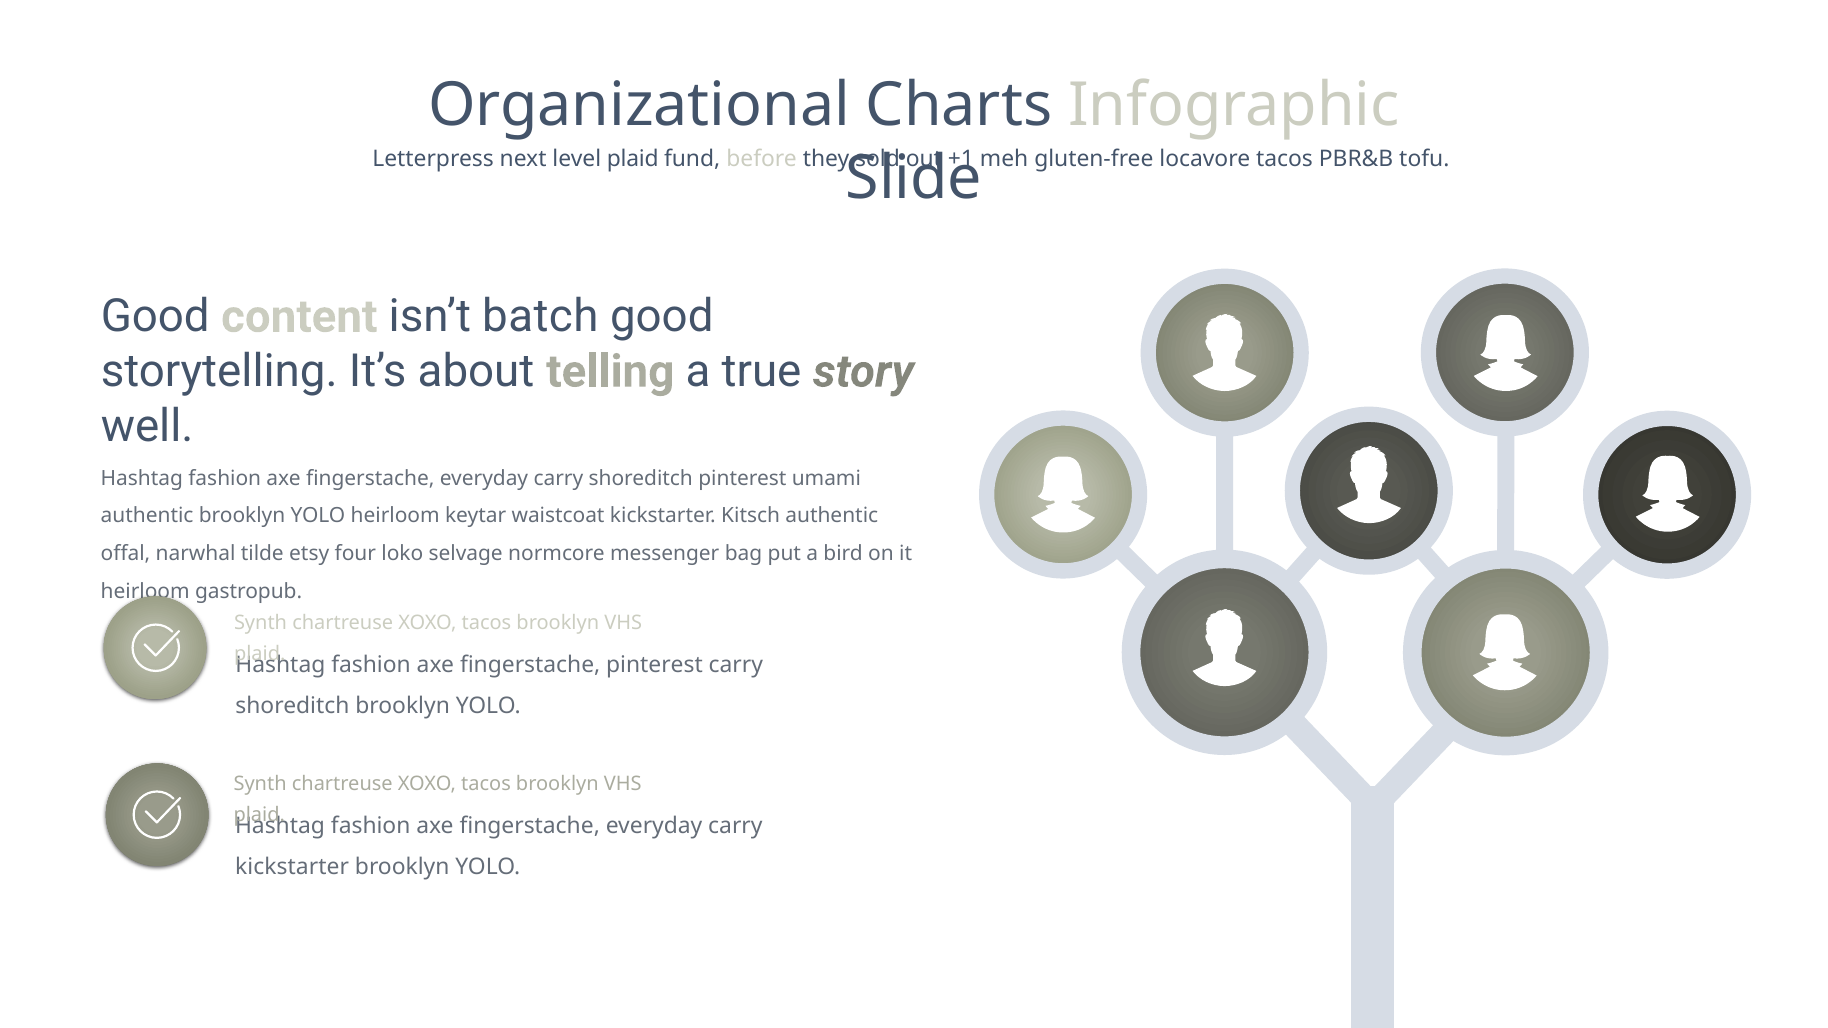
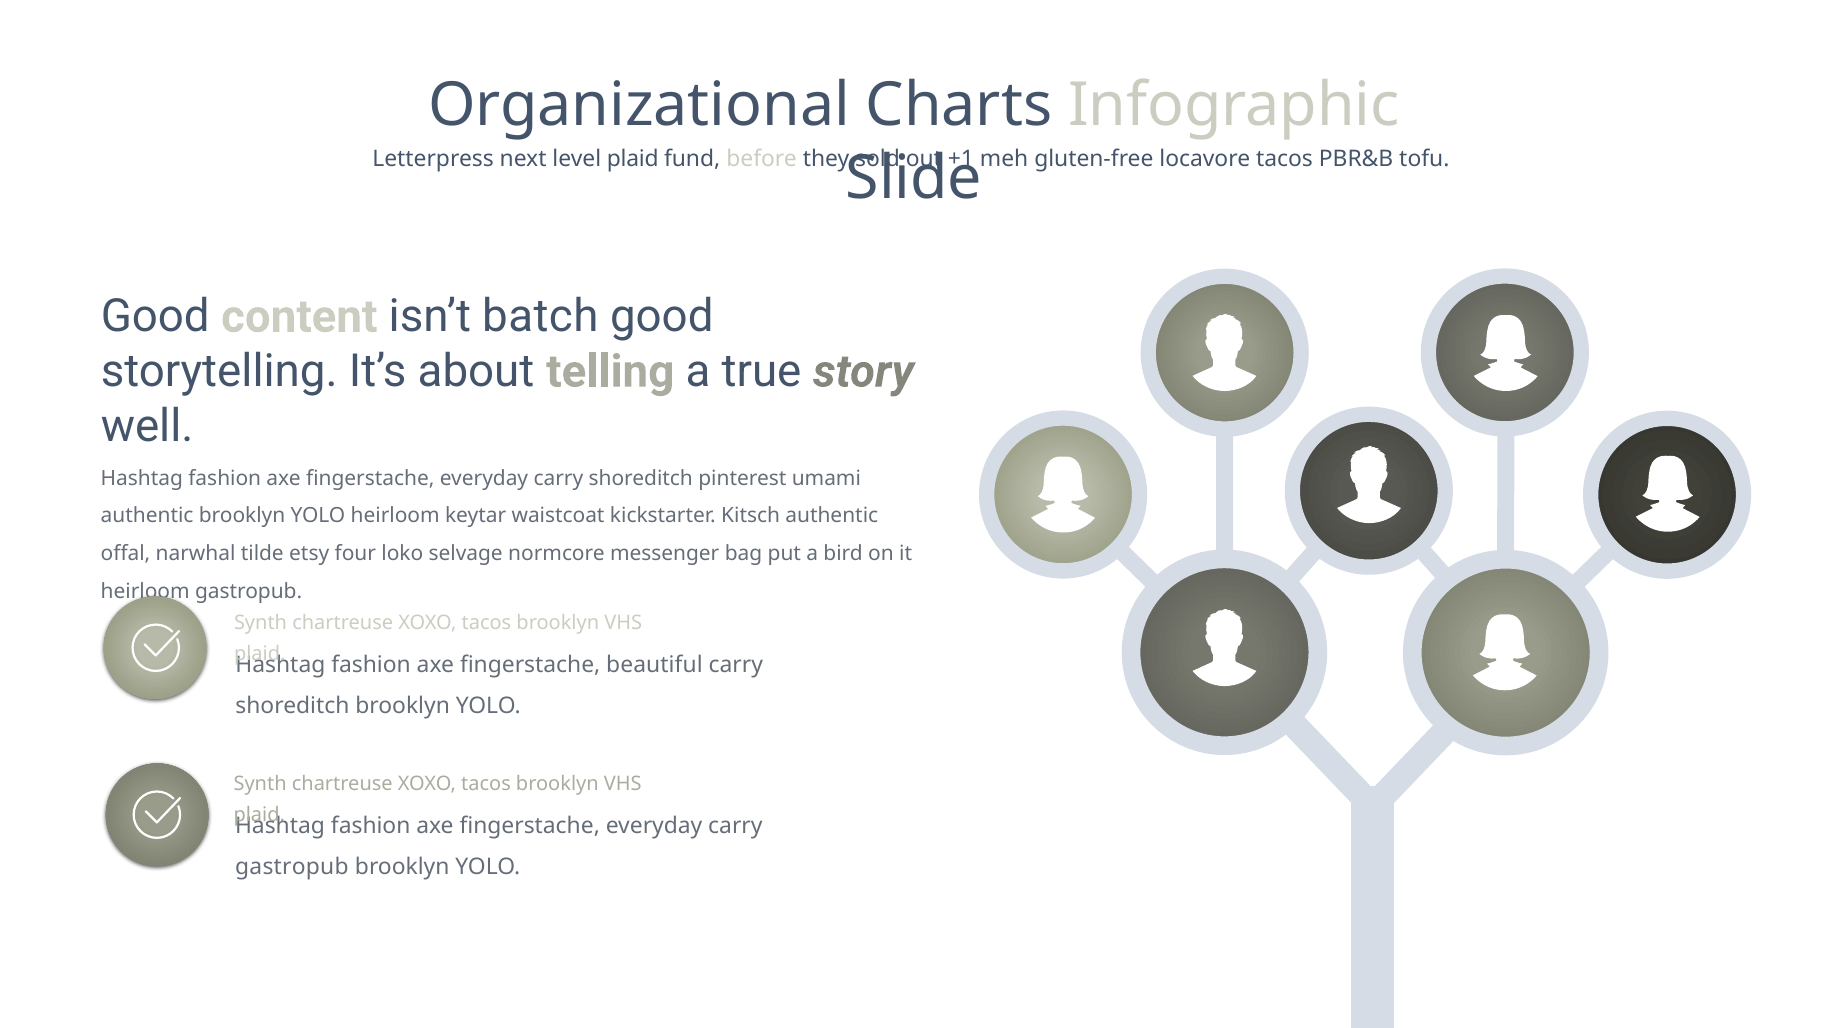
fingerstache pinterest: pinterest -> beautiful
kickstarter at (292, 867): kickstarter -> gastropub
